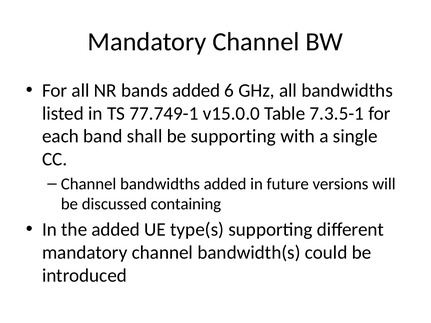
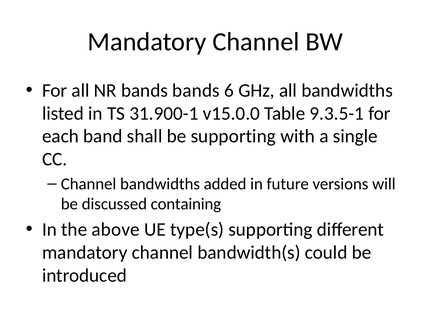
bands added: added -> bands
77.749-1: 77.749-1 -> 31.900-1
7.3.5-1: 7.3.5-1 -> 9.3.5-1
the added: added -> above
